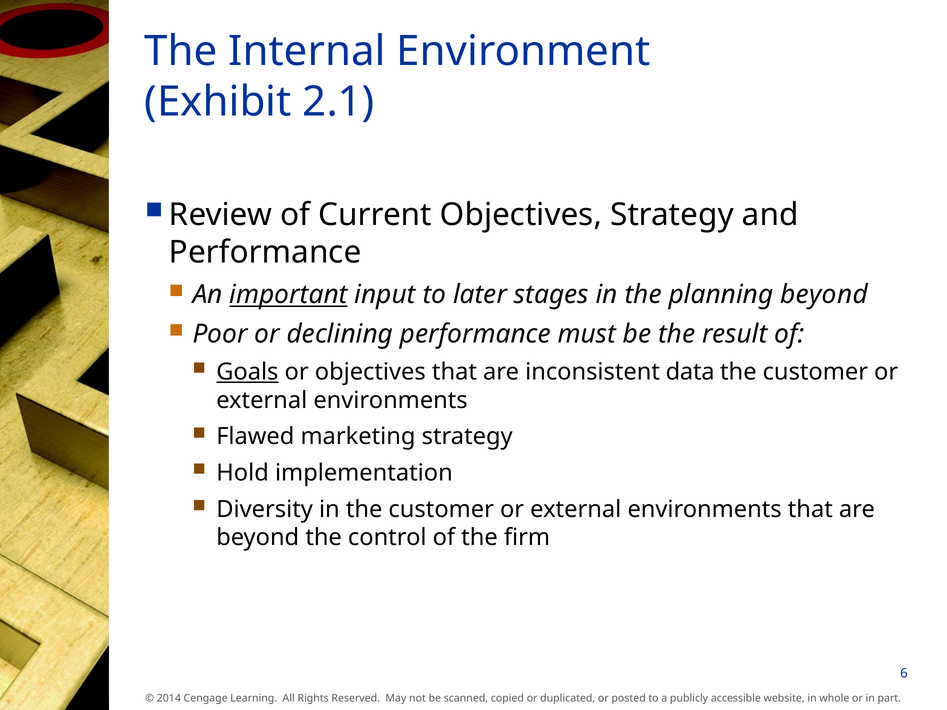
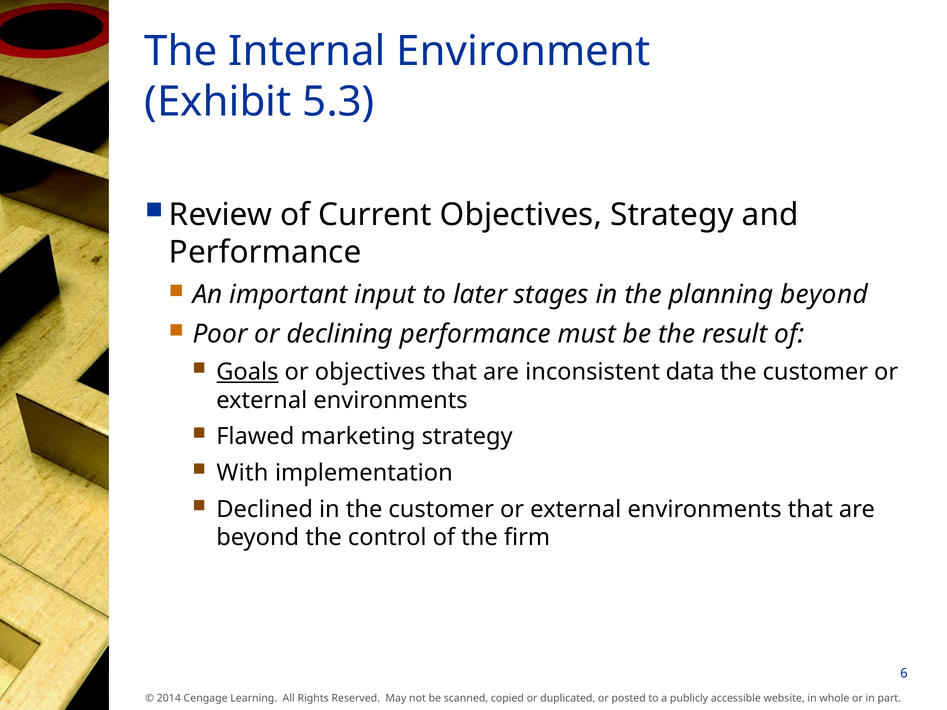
2.1: 2.1 -> 5.3
important underline: present -> none
Hold: Hold -> With
Diversity: Diversity -> Declined
